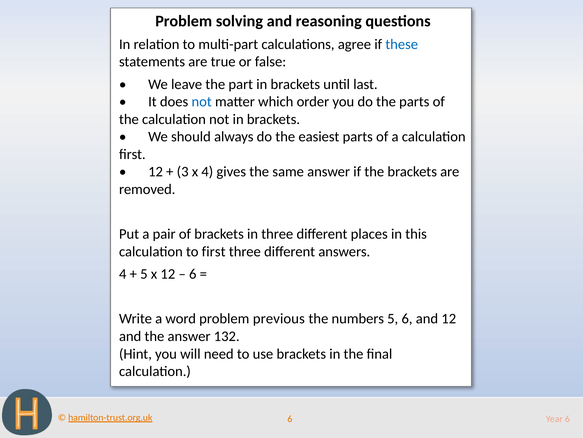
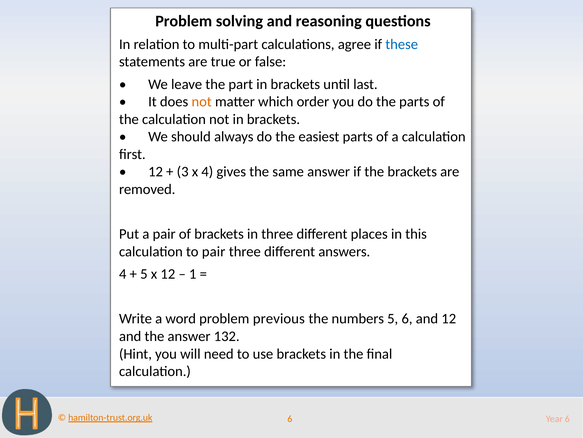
not at (202, 102) colour: blue -> orange
to first: first -> pair
6 at (193, 274): 6 -> 1
